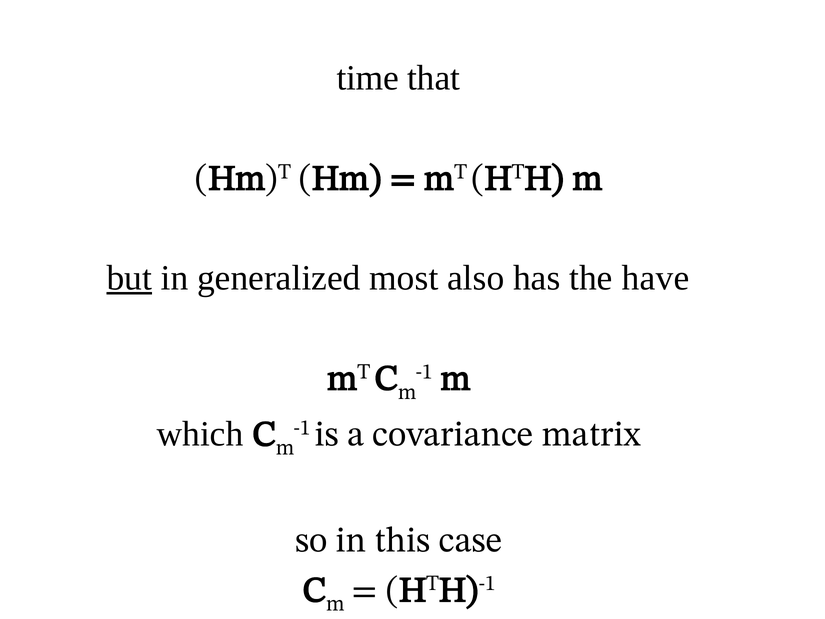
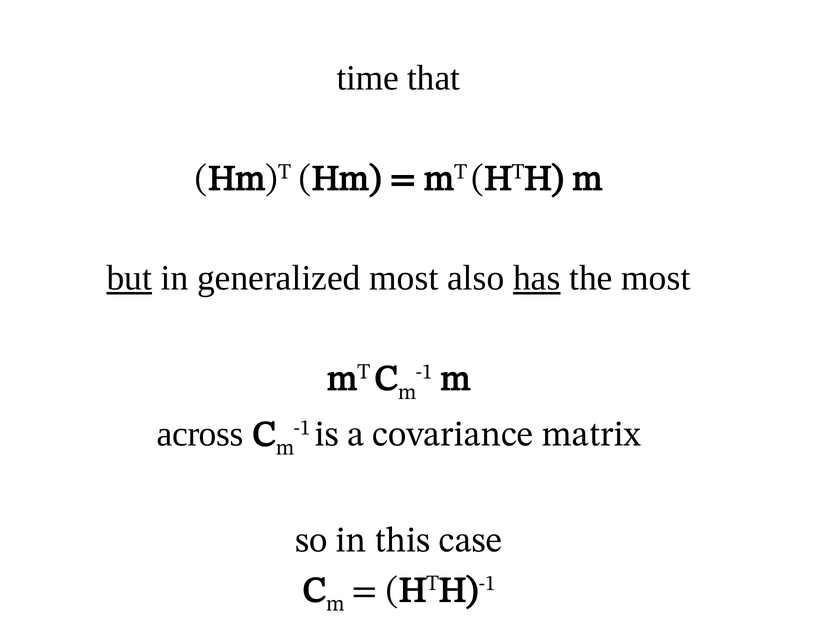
has underline: none -> present
the have: have -> most
which: which -> across
